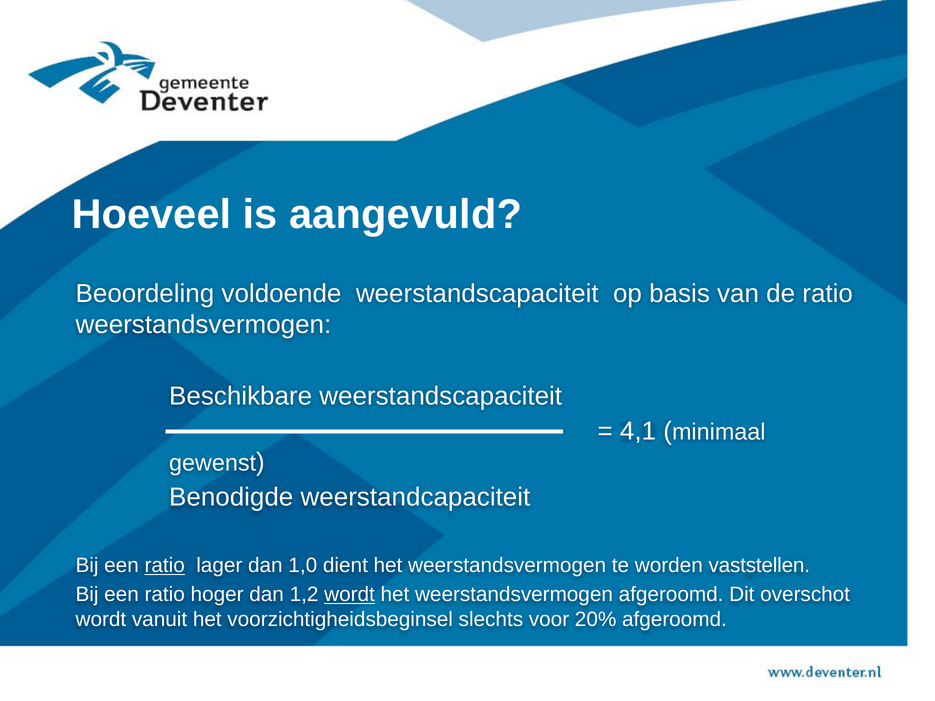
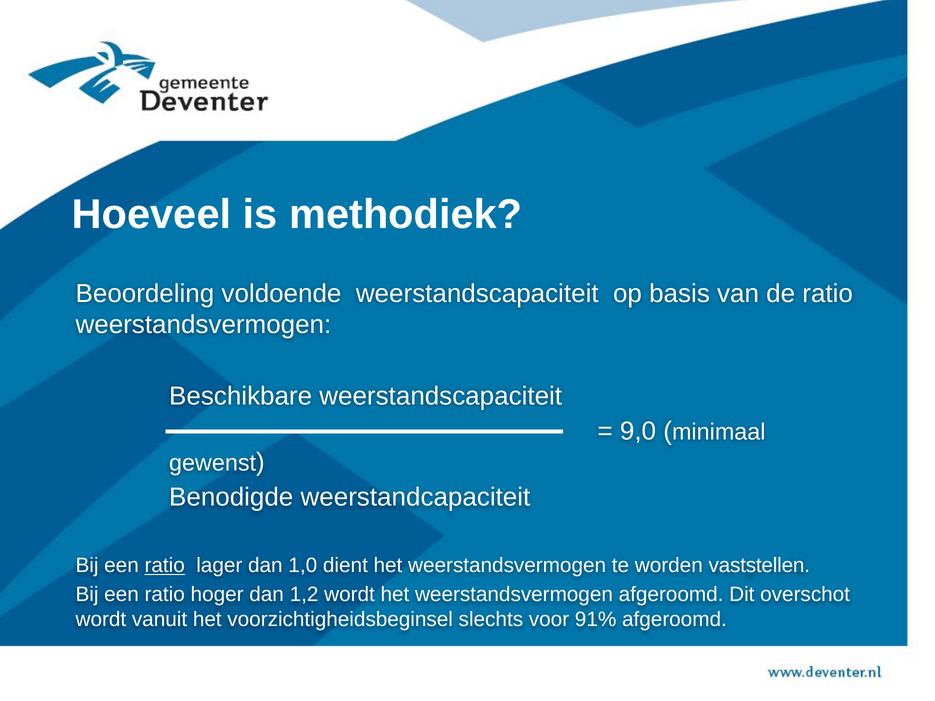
aangevuld: aangevuld -> methodiek
4,1: 4,1 -> 9,0
wordt at (349, 595) underline: present -> none
20%: 20% -> 91%
